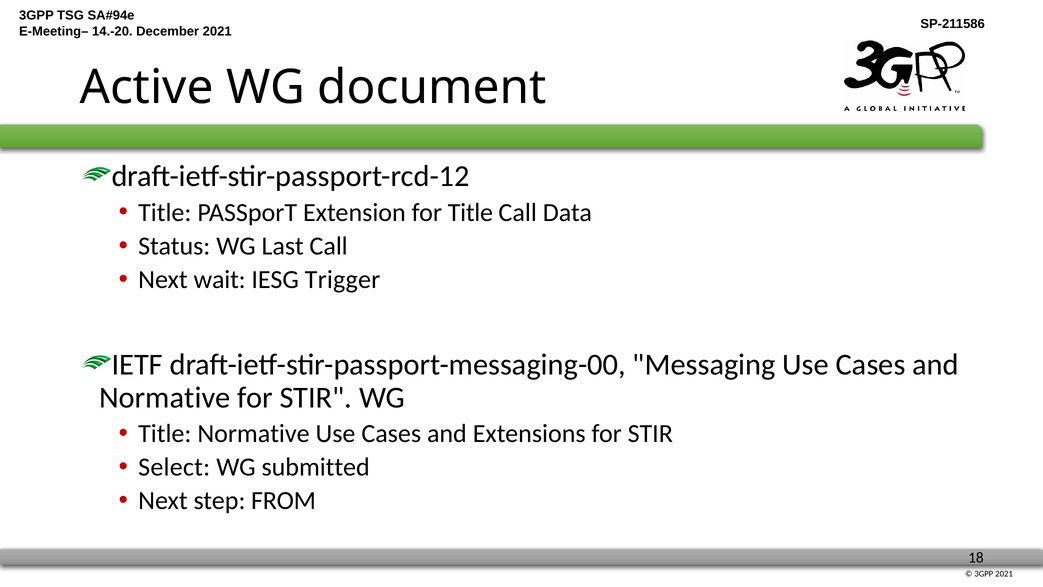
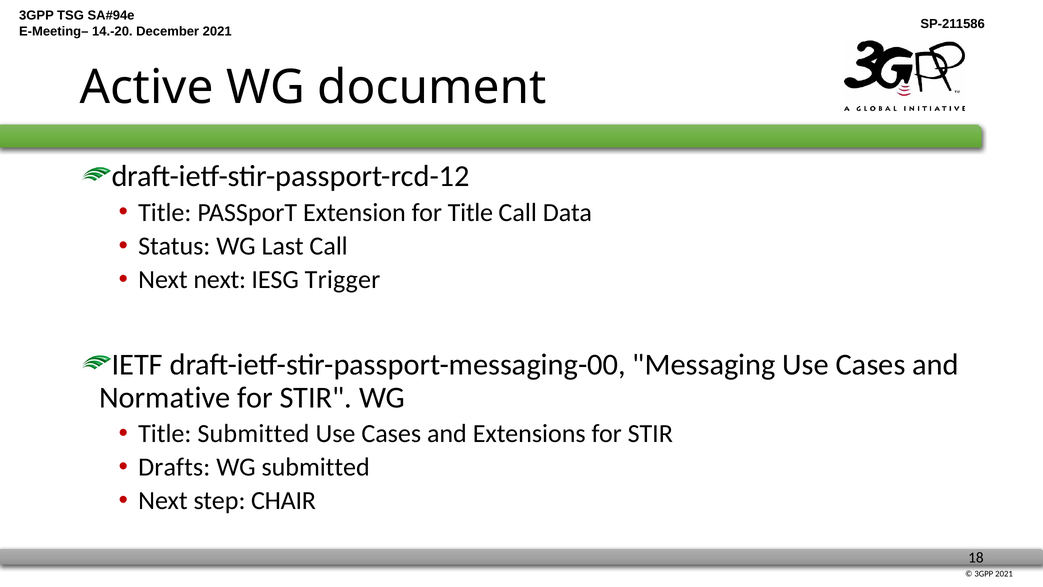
Next wait: wait -> next
Title Normative: Normative -> Submitted
Select: Select -> Drafts
FROM: FROM -> CHAIR
